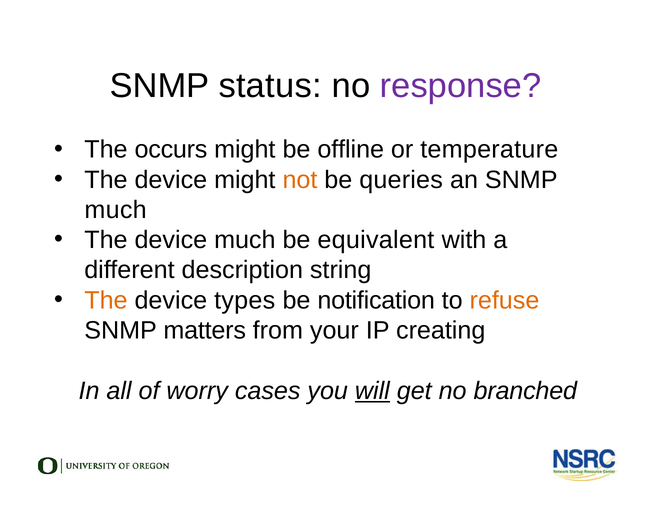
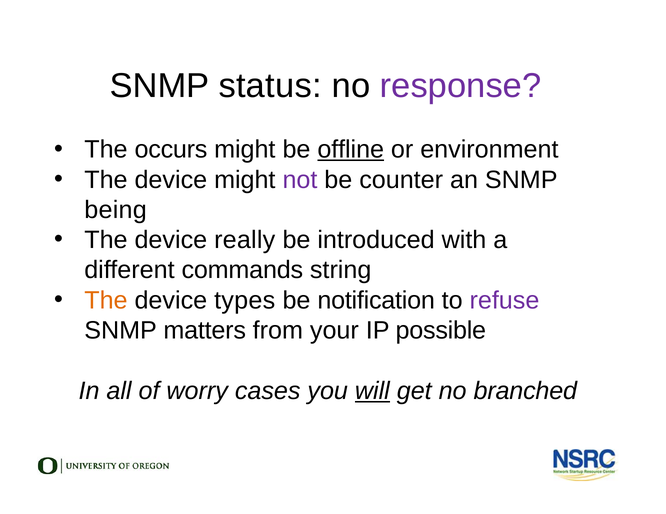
offline underline: none -> present
temperature: temperature -> environment
not colour: orange -> purple
queries: queries -> counter
much at (116, 210): much -> being
device much: much -> really
equivalent: equivalent -> introduced
description: description -> commands
refuse colour: orange -> purple
creating: creating -> possible
